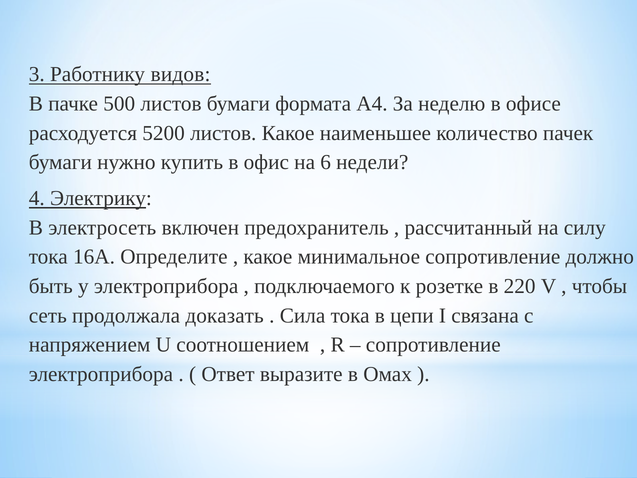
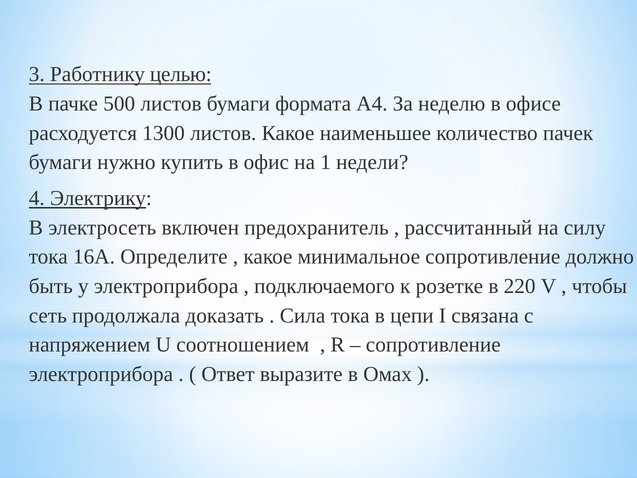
видов: видов -> целью
5200: 5200 -> 1300
6: 6 -> 1
